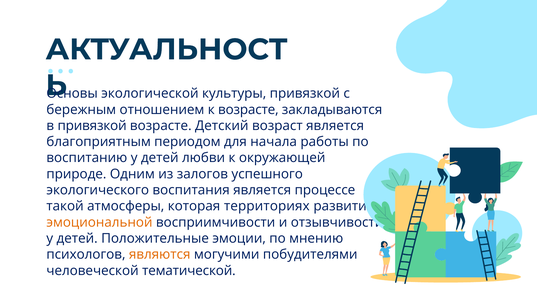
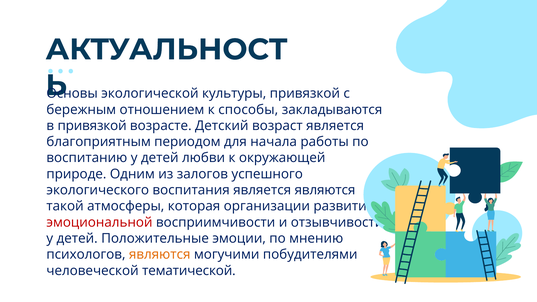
к возрасте: возрасте -> способы
является процессе: процессе -> являются
территориях: территориях -> организации
эмоциональной colour: orange -> red
